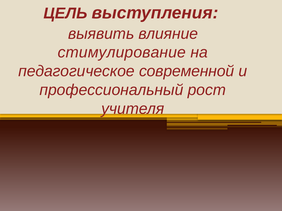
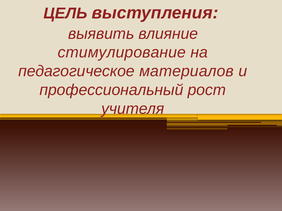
современной: современной -> материалов
